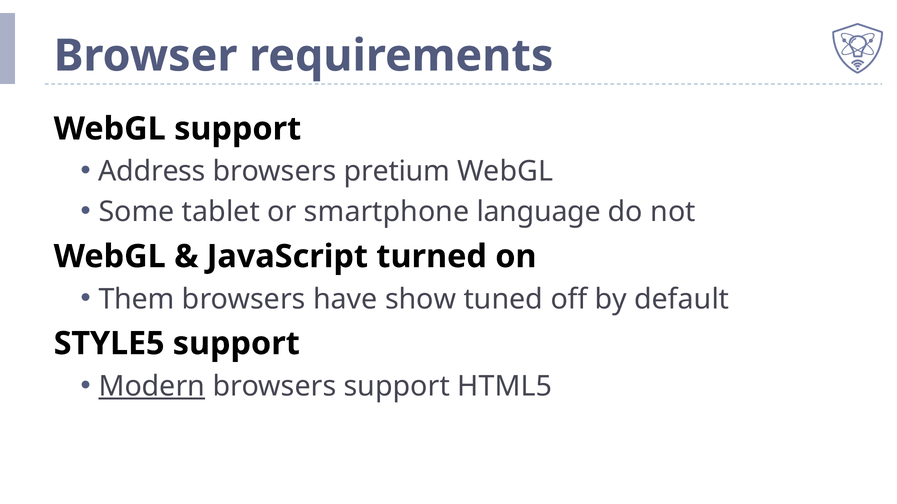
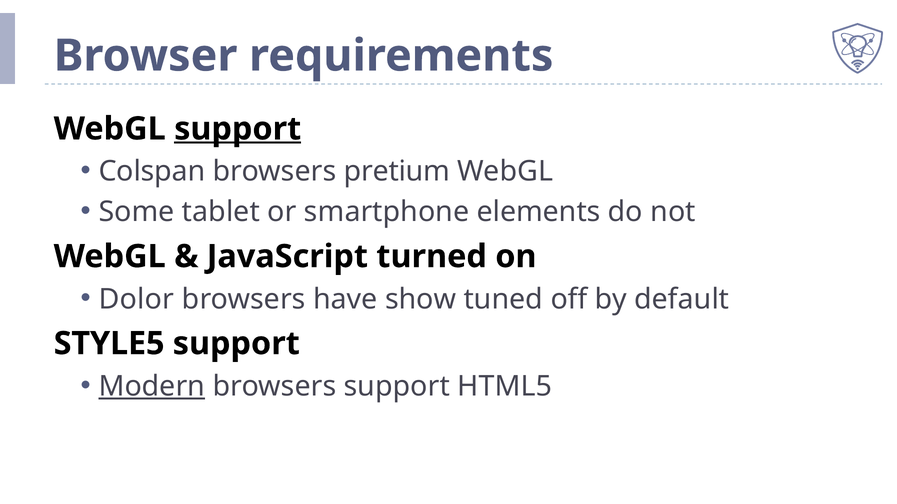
support at (238, 129) underline: none -> present
Address: Address -> Colspan
language: language -> elements
Them: Them -> Dolor
